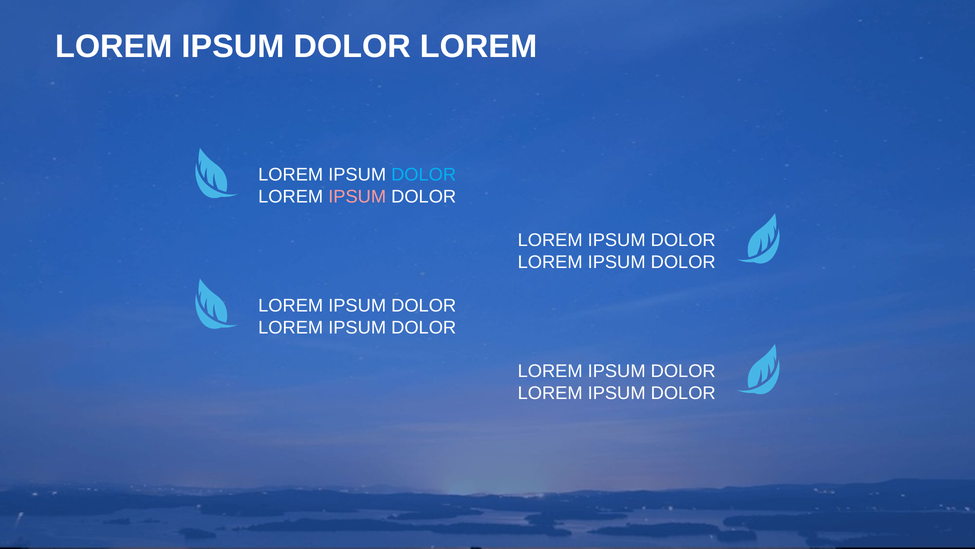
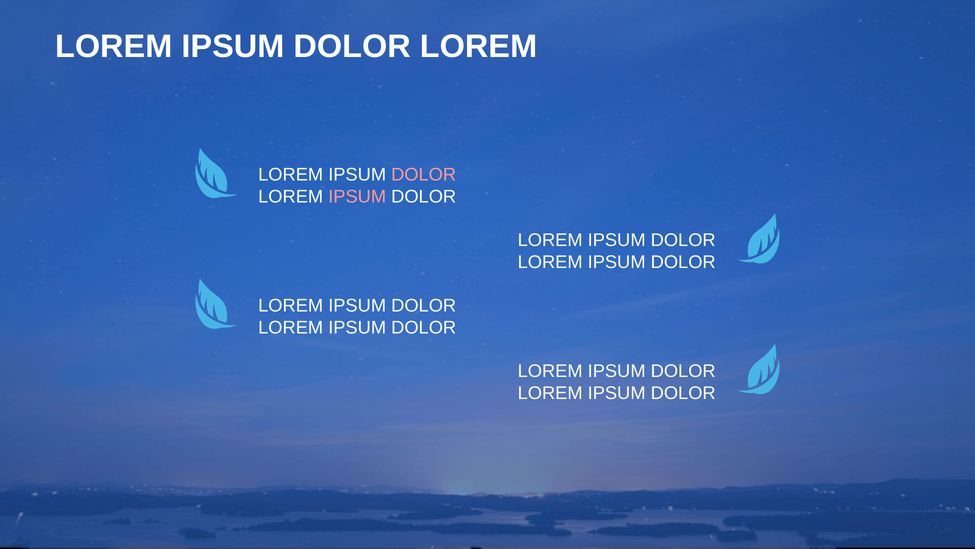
DOLOR at (424, 175) colour: light blue -> pink
